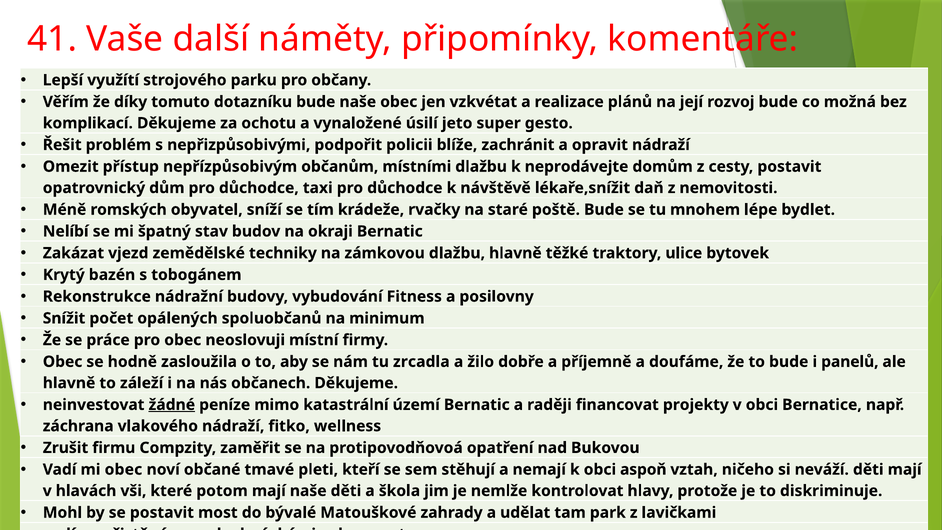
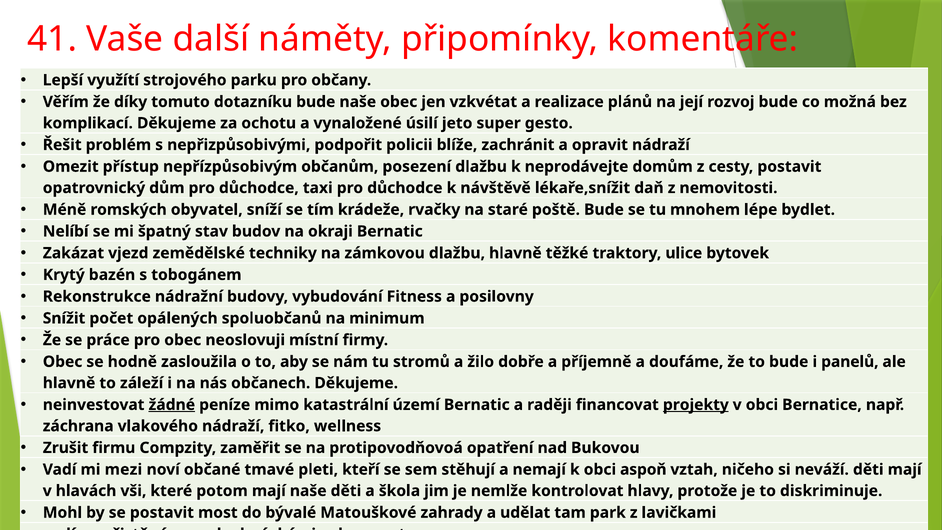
místními: místními -> posezení
zrcadla: zrcadla -> stromů
projekty underline: none -> present
mi obec: obec -> mezi
